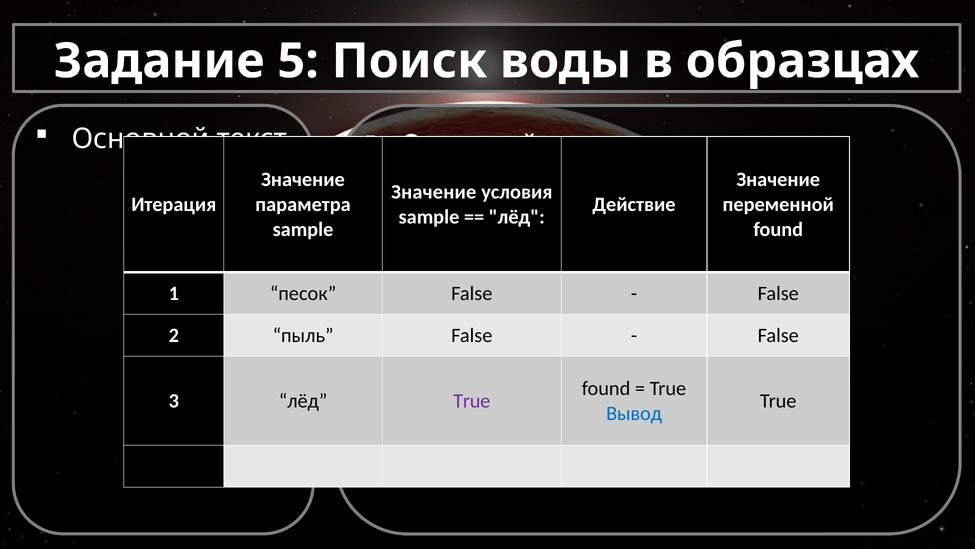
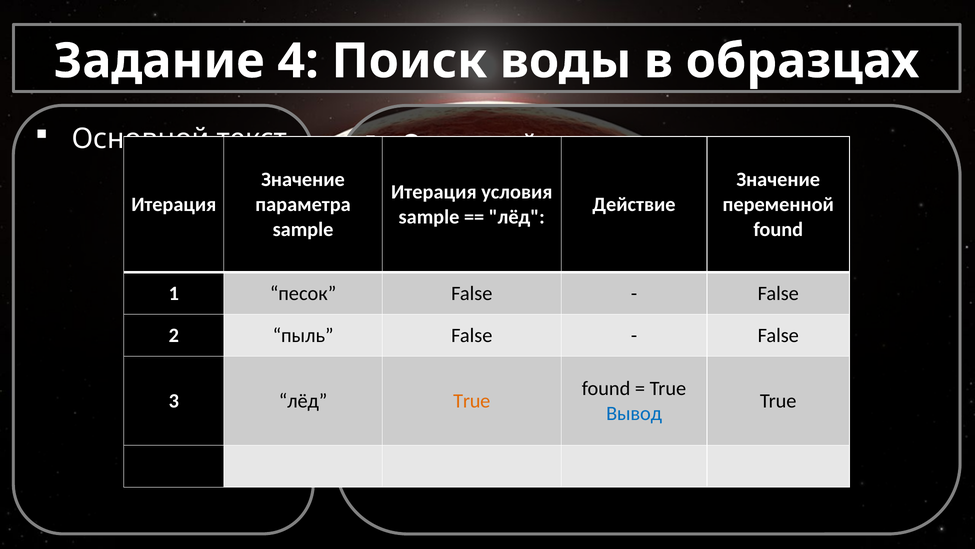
5: 5 -> 4
Значение at (434, 192): Значение -> Итерация
True at (472, 401) colour: purple -> orange
